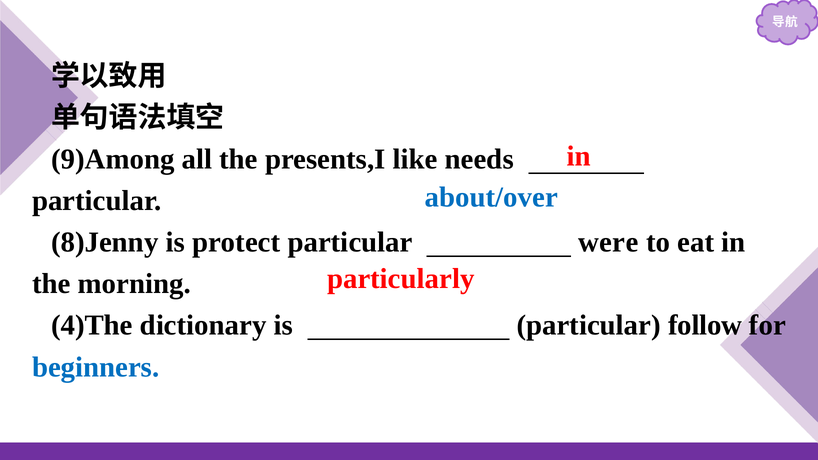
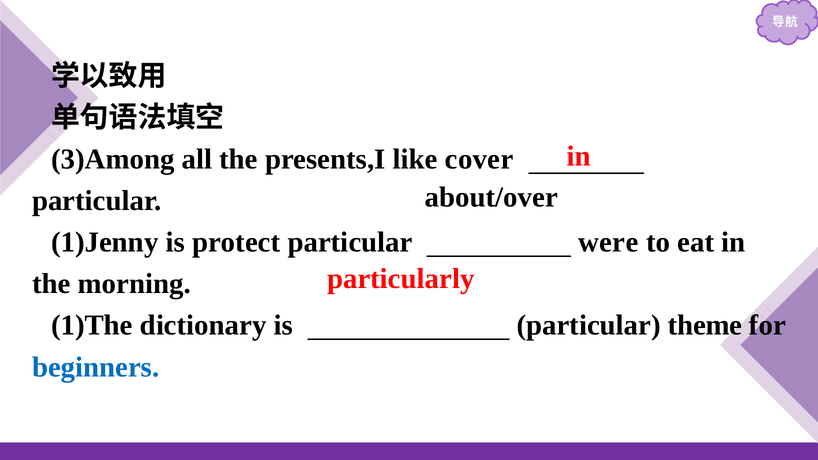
9)Among: 9)Among -> 3)Among
needs: needs -> cover
about/over colour: blue -> black
8)Jenny: 8)Jenny -> 1)Jenny
4)The: 4)The -> 1)The
follow: follow -> theme
